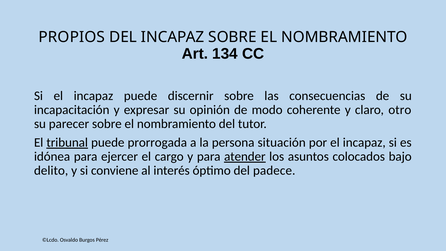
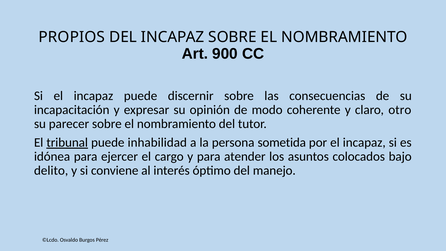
134: 134 -> 900
prorrogada: prorrogada -> inhabilidad
situación: situación -> sometida
atender underline: present -> none
padece: padece -> manejo
